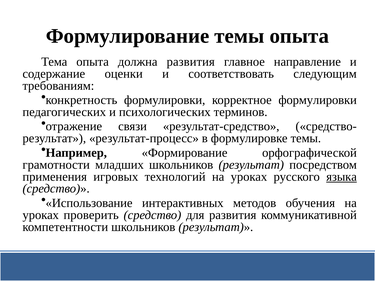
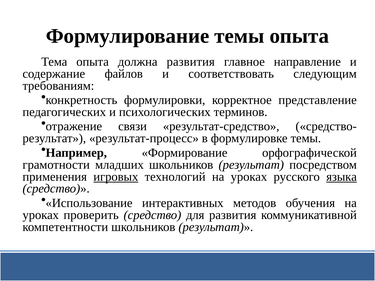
оценки: оценки -> файлов
корректное формулировки: формулировки -> представление
игровых underline: none -> present
